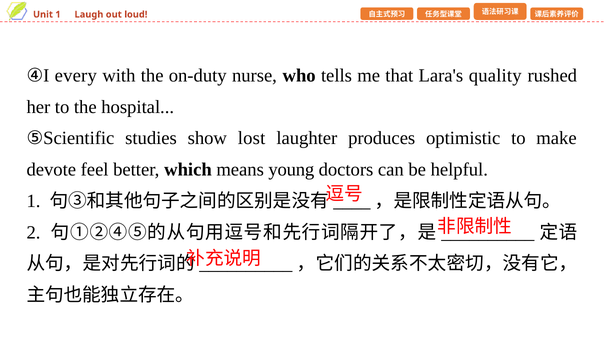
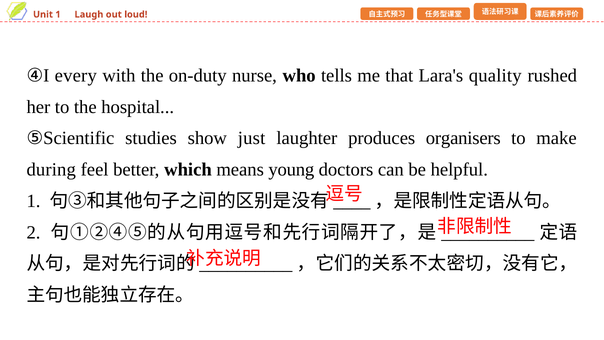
lost: lost -> just
optimistic: optimistic -> organisers
devote: devote -> during
